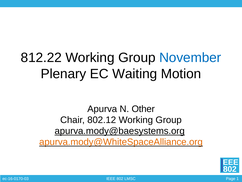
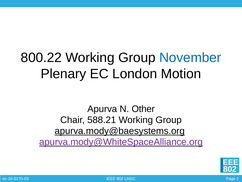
812.22: 812.22 -> 800.22
Waiting: Waiting -> London
802.12: 802.12 -> 588.21
apurva.mody@WhiteSpaceAlliance.org colour: orange -> purple
